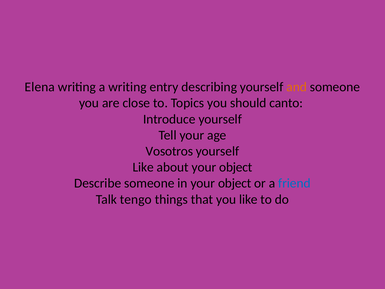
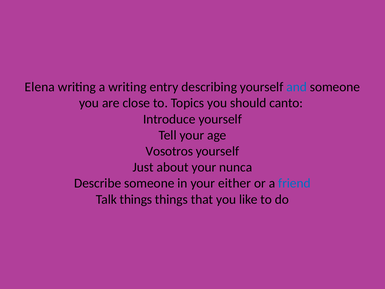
and colour: orange -> blue
Like at (143, 167): Like -> Just
about your object: object -> nunca
in your object: object -> either
Talk tengo: tengo -> things
